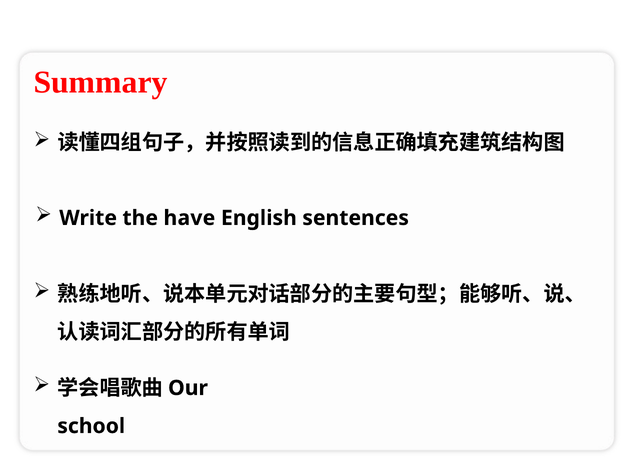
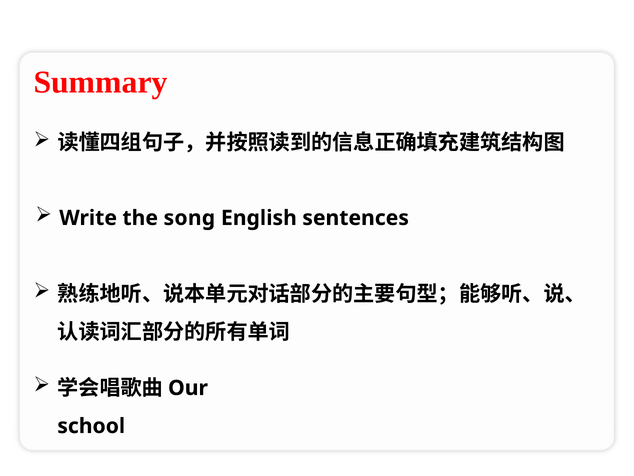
have: have -> song
